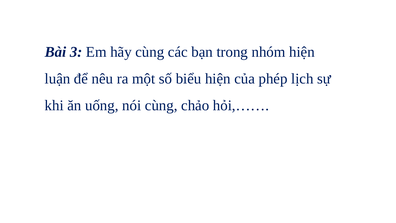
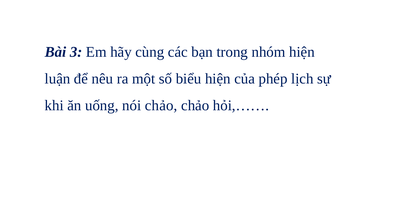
nói cùng: cùng -> chảo
